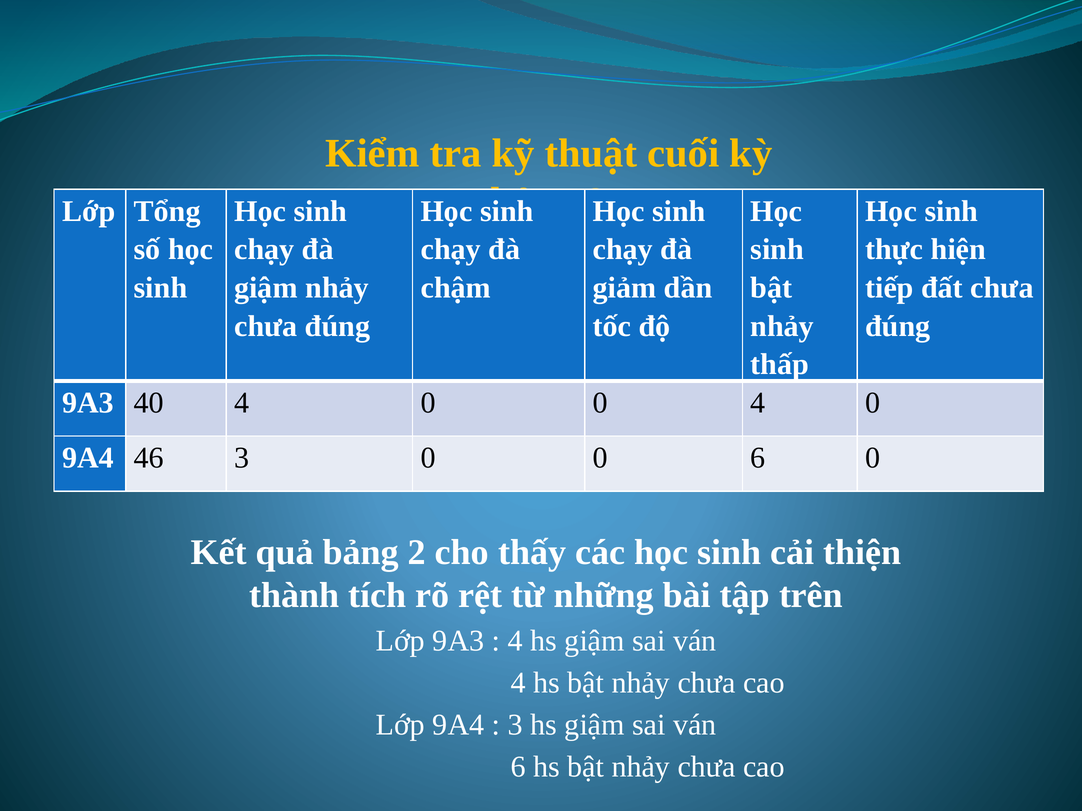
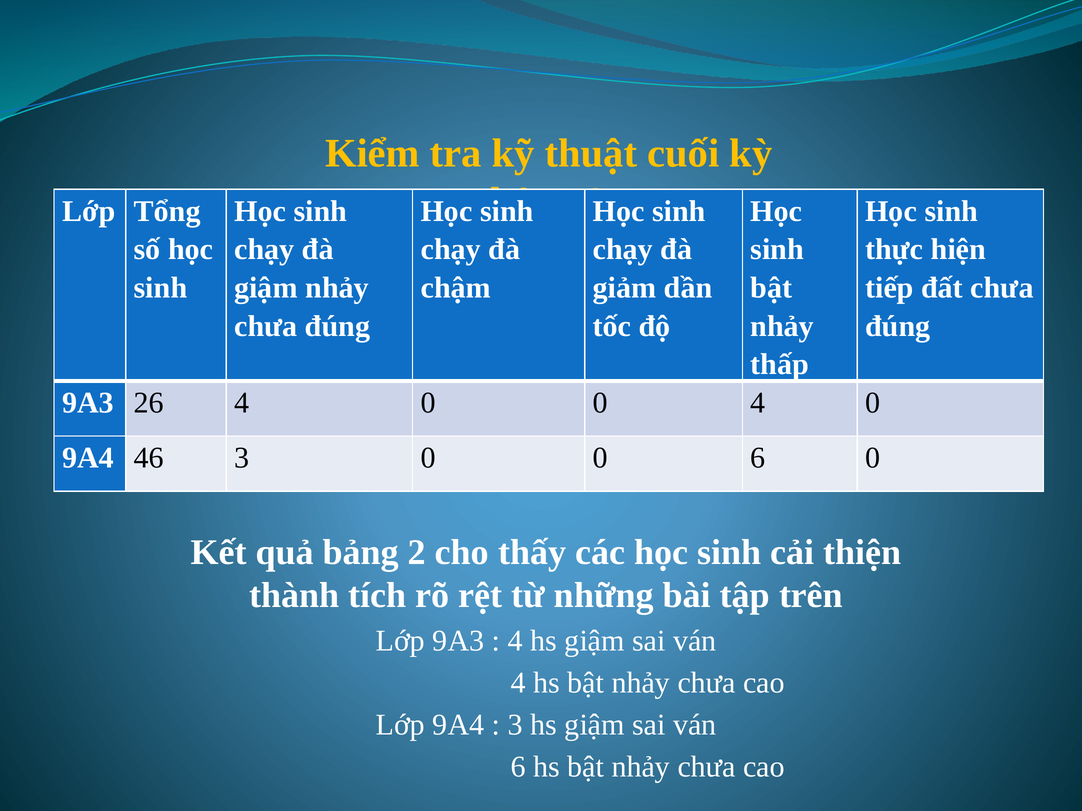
40: 40 -> 26
